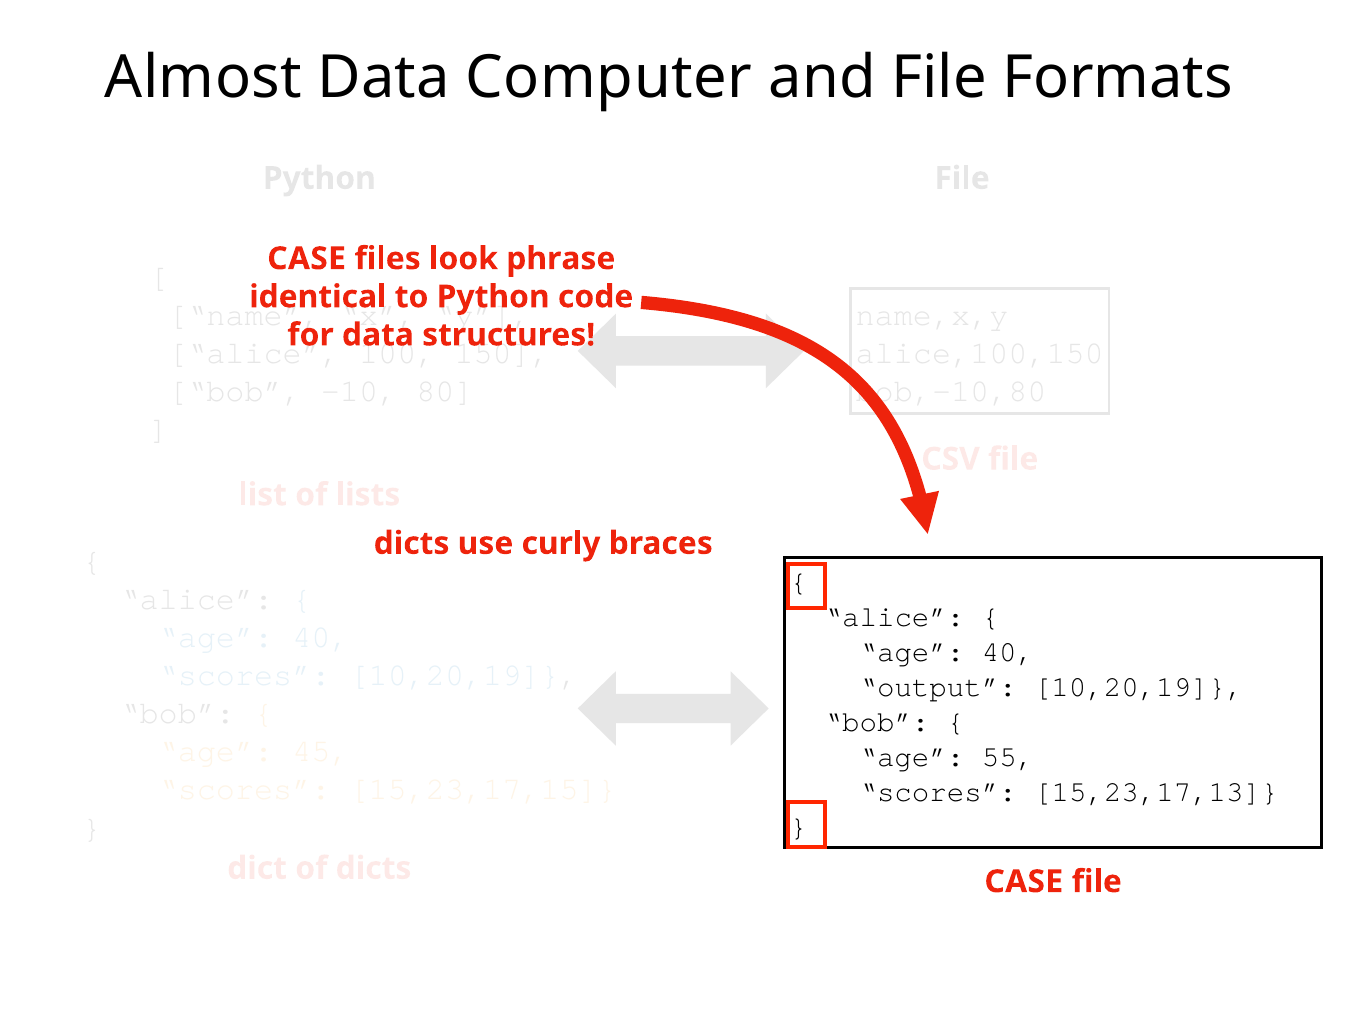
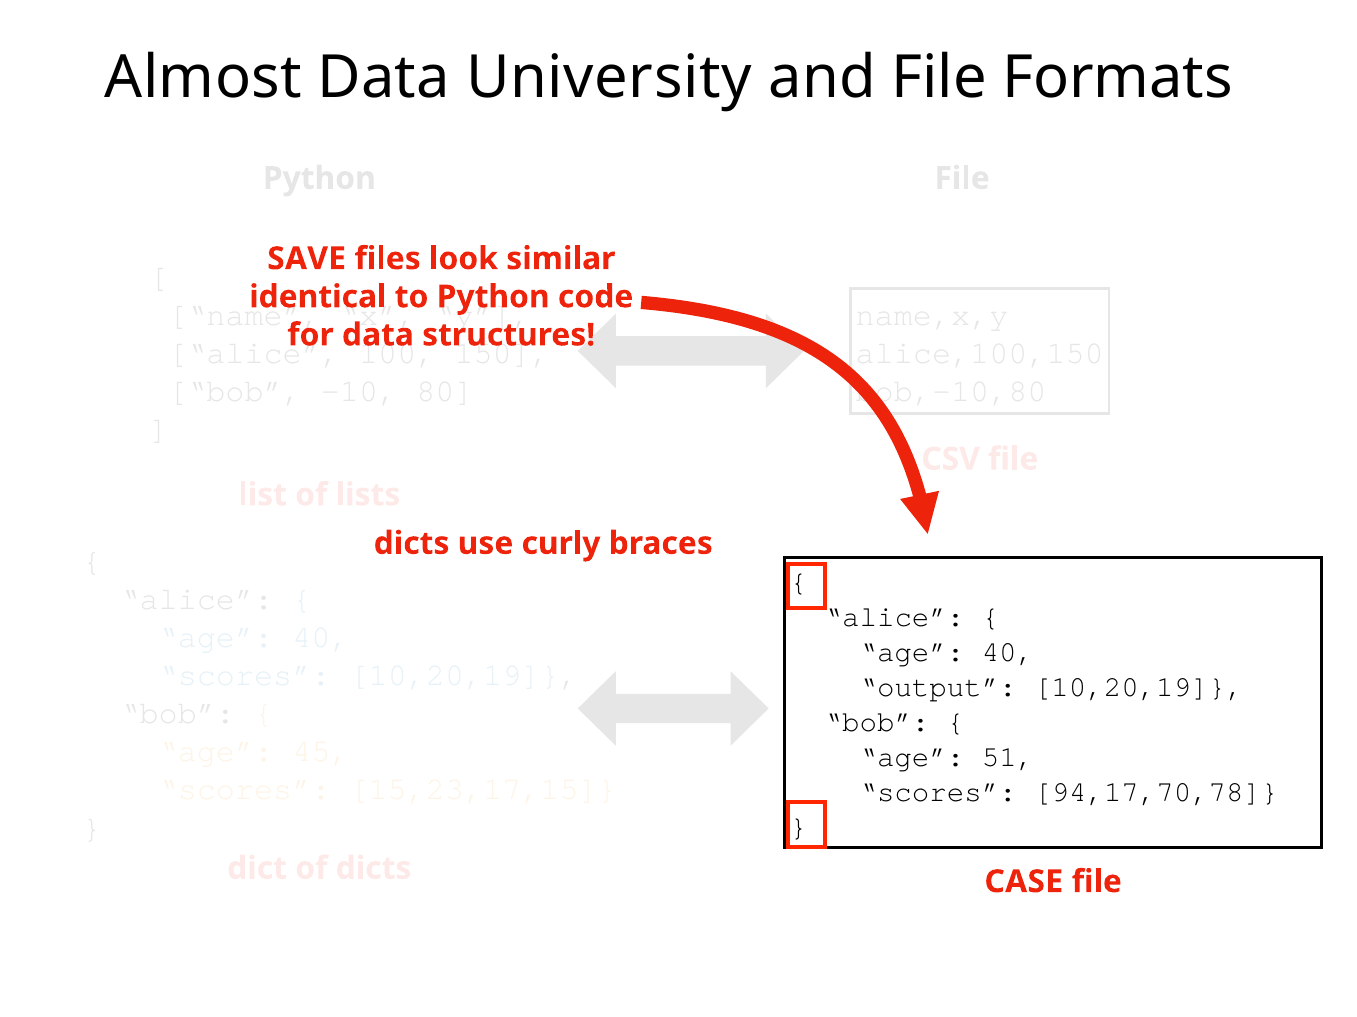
Computer: Computer -> University
CASE at (307, 259): CASE -> SAVE
phrase: phrase -> similar
55: 55 -> 51
15,23,17,13: 15,23,17,13 -> 94,17,70,78
